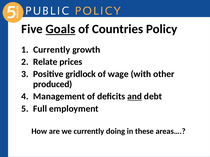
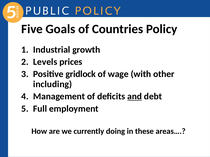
Goals underline: present -> none
Currently at (52, 50): Currently -> Industrial
Relate: Relate -> Levels
produced: produced -> including
